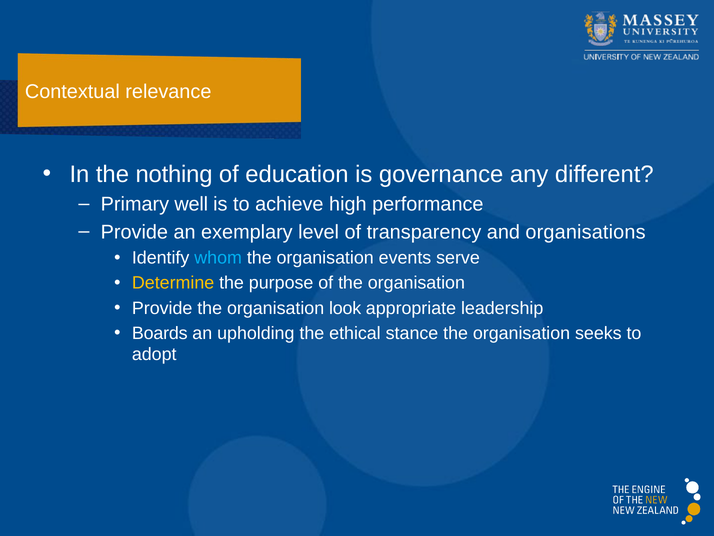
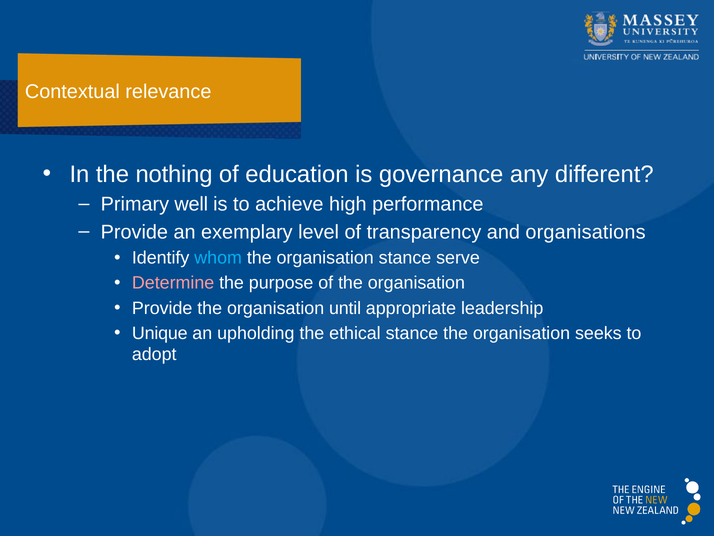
organisation events: events -> stance
Determine colour: yellow -> pink
look: look -> until
Boards: Boards -> Unique
